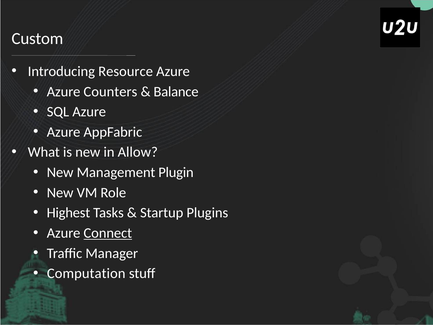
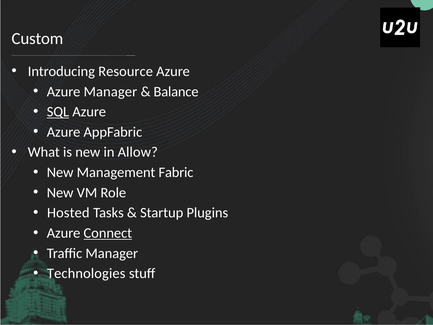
Azure Counters: Counters -> Manager
SQL underline: none -> present
Plugin: Plugin -> Fabric
Highest: Highest -> Hosted
Computation: Computation -> Technologies
